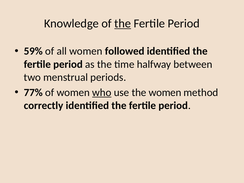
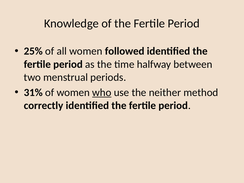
the at (123, 23) underline: present -> none
59%: 59% -> 25%
77%: 77% -> 31%
the women: women -> neither
